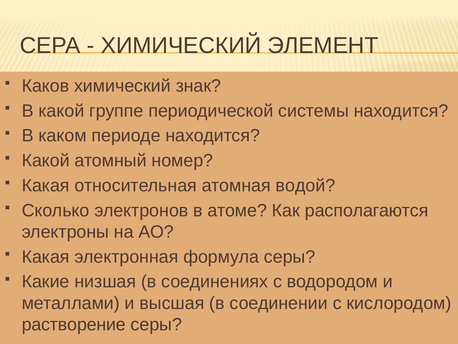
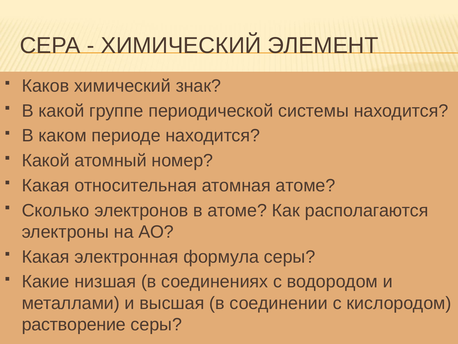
атомная водой: водой -> атоме
